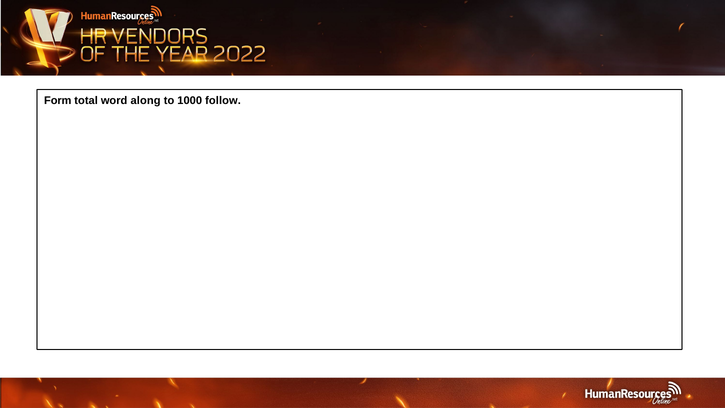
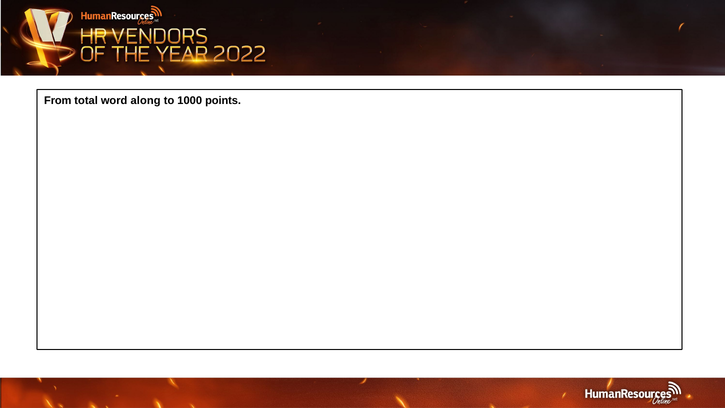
Form: Form -> From
follow: follow -> points
